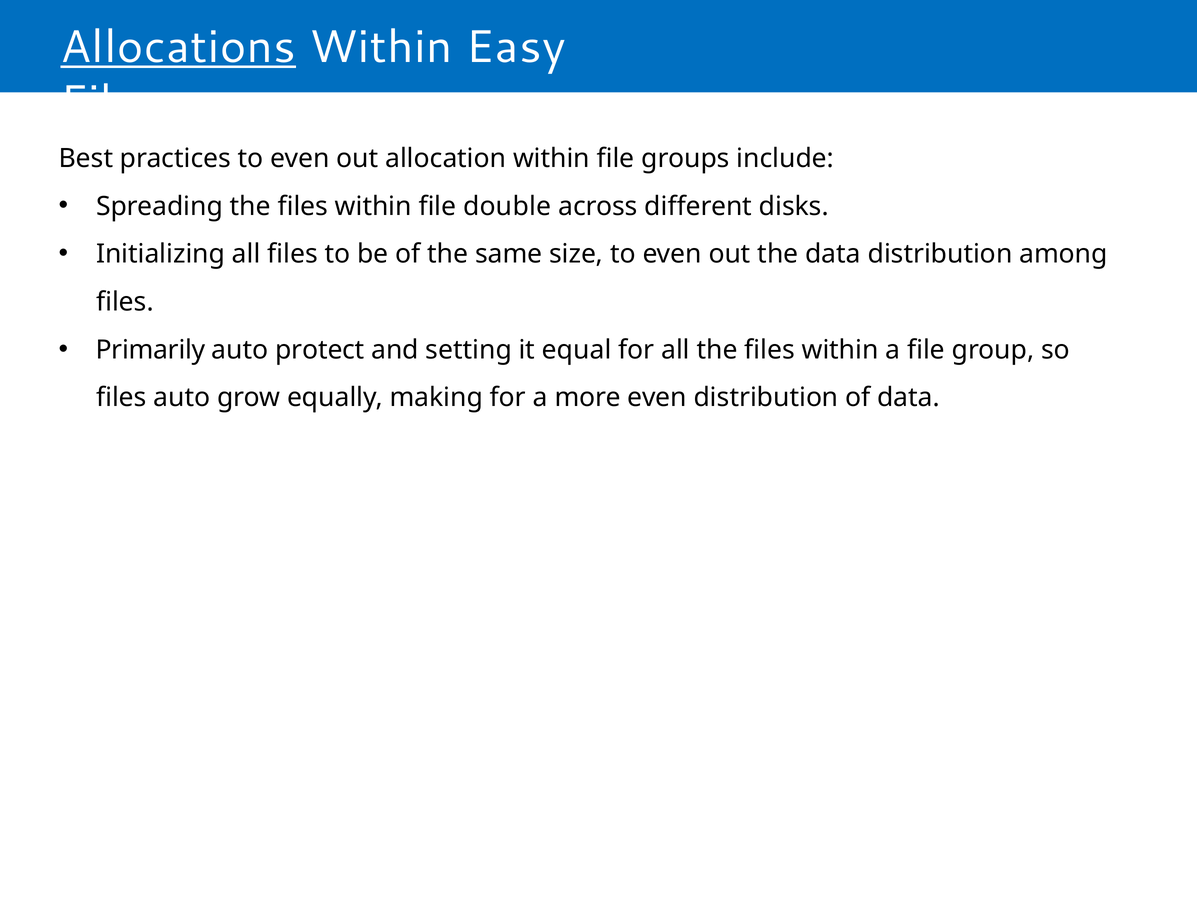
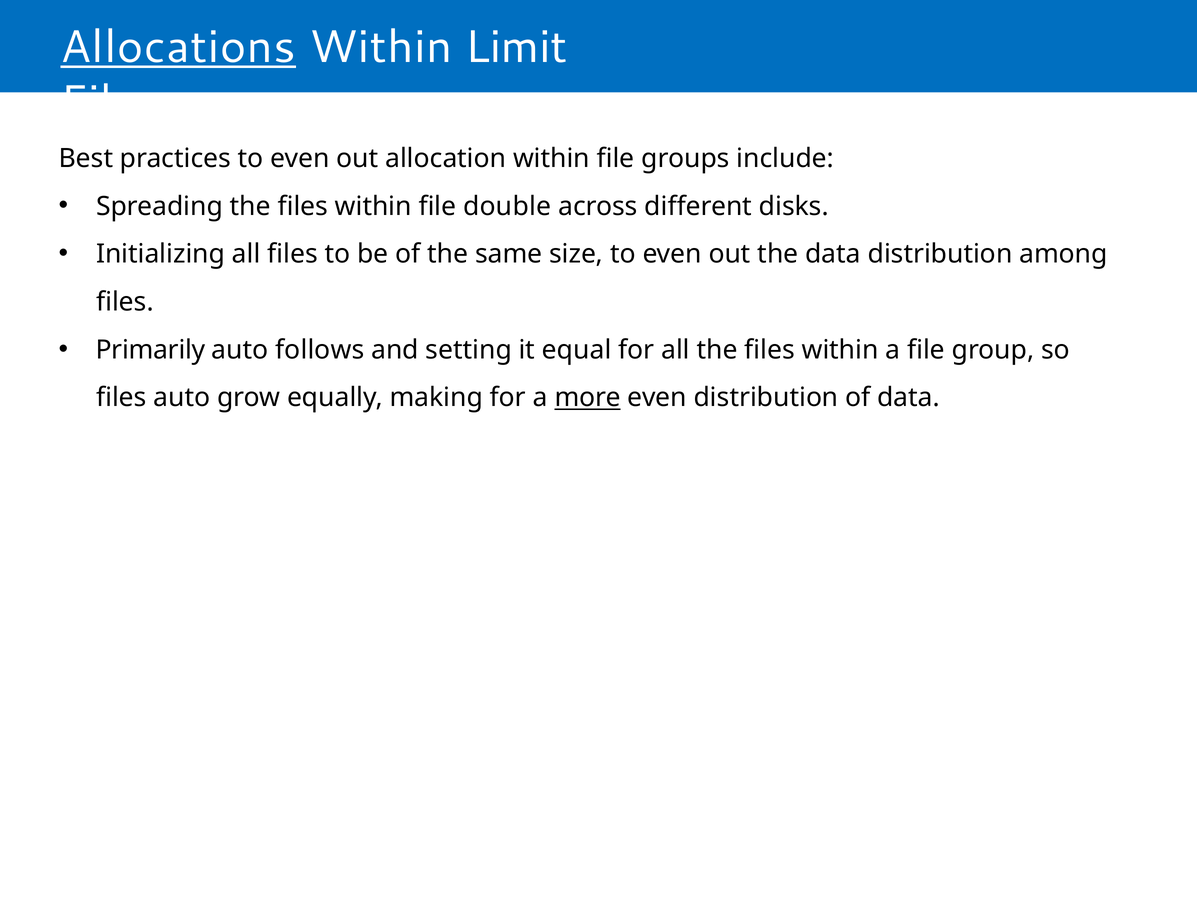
Easy: Easy -> Limit
protect: protect -> follows
more underline: none -> present
